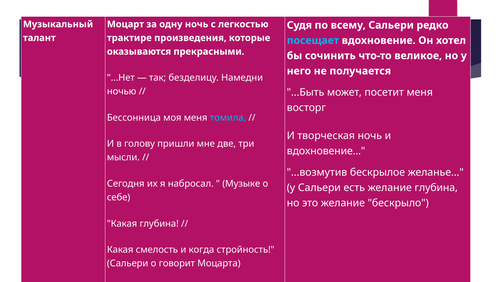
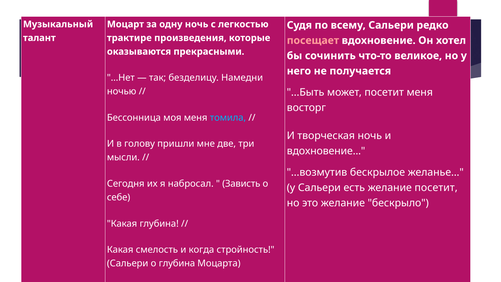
посещает colour: light blue -> pink
Музыке: Музыке -> Зависть
желание глубина: глубина -> посетит
о говорит: говорит -> глубина
